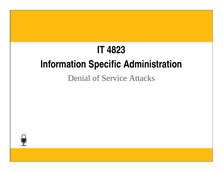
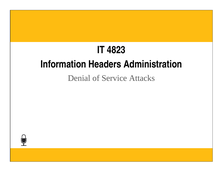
Specific: Specific -> Headers
